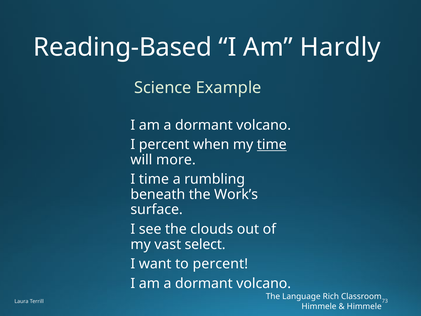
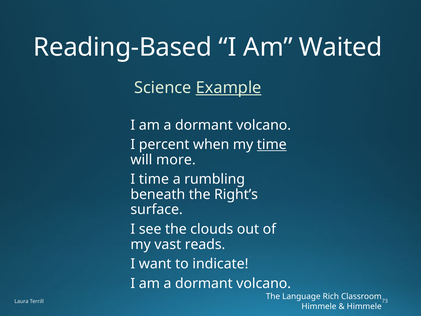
Hardly: Hardly -> Waited
Example underline: none -> present
Work’s: Work’s -> Right’s
select: select -> reads
to percent: percent -> indicate
